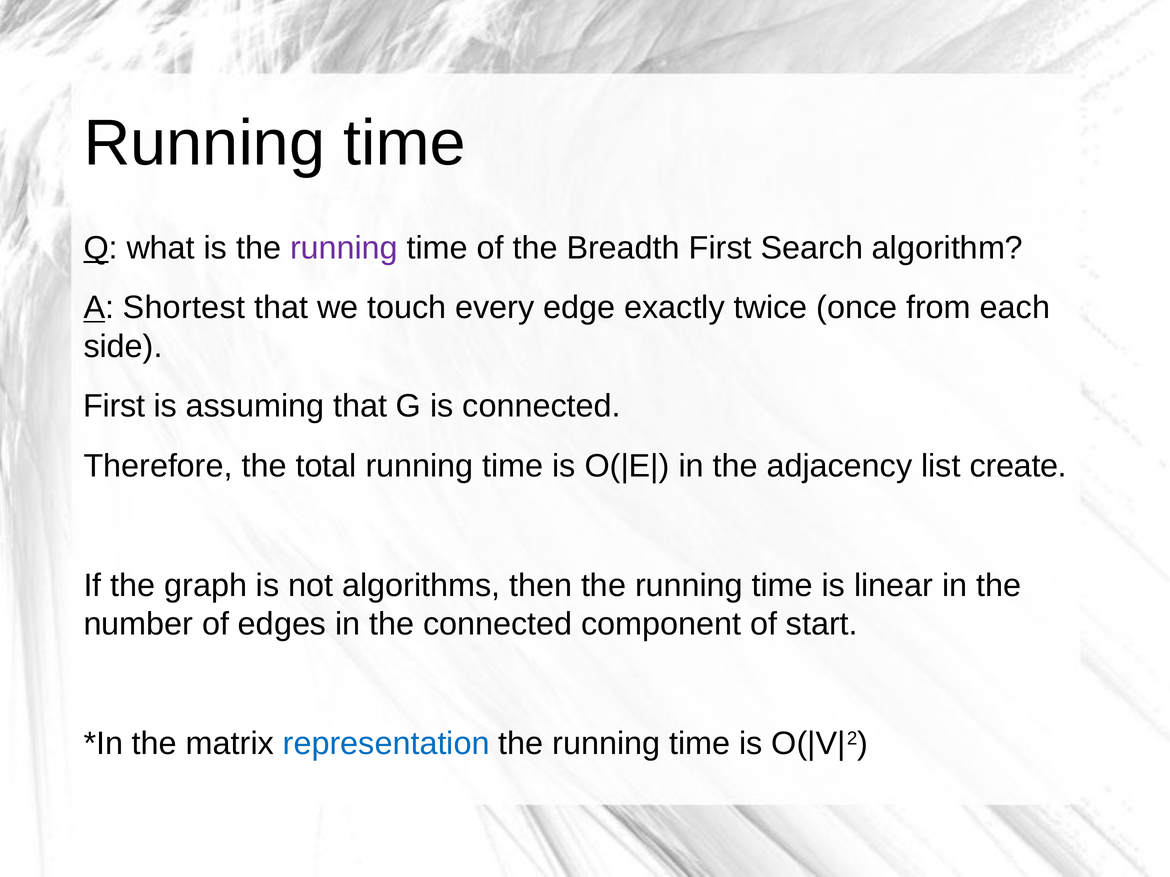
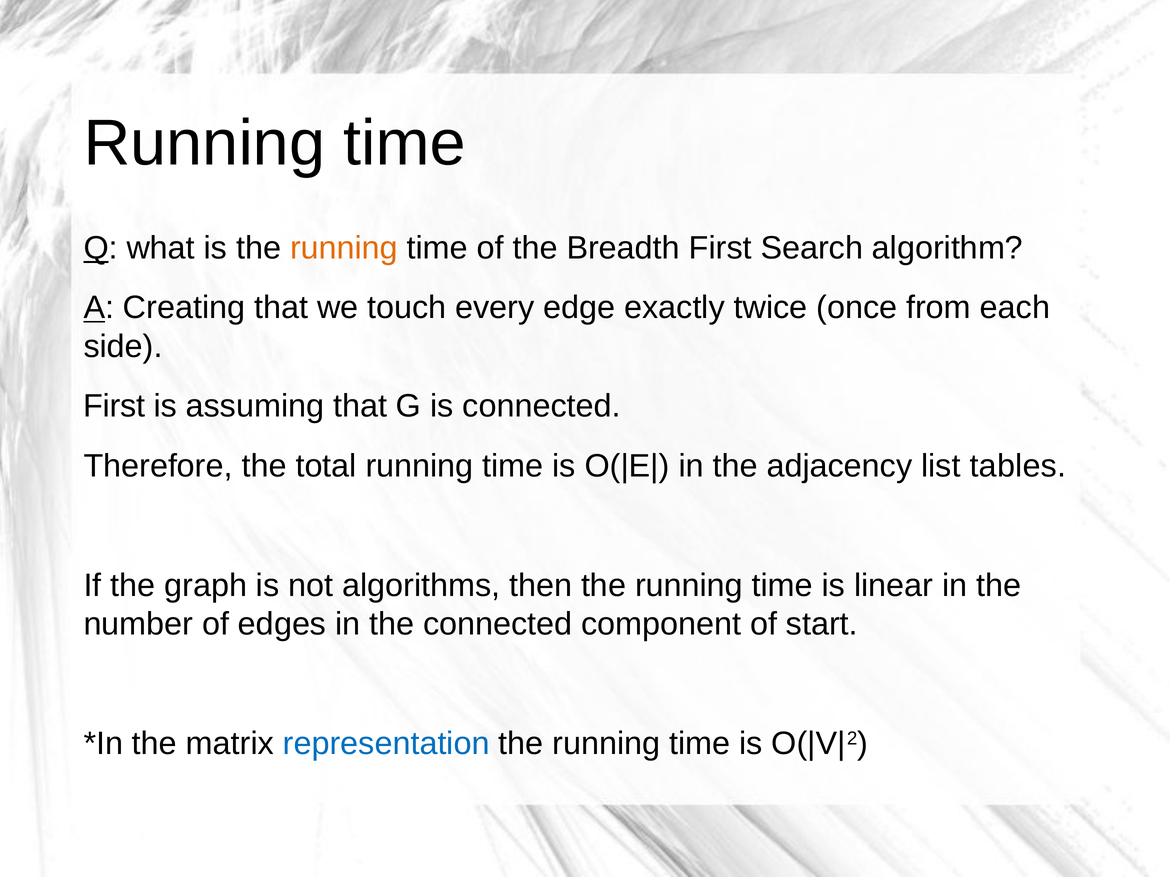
running at (344, 248) colour: purple -> orange
Shortest: Shortest -> Creating
create: create -> tables
